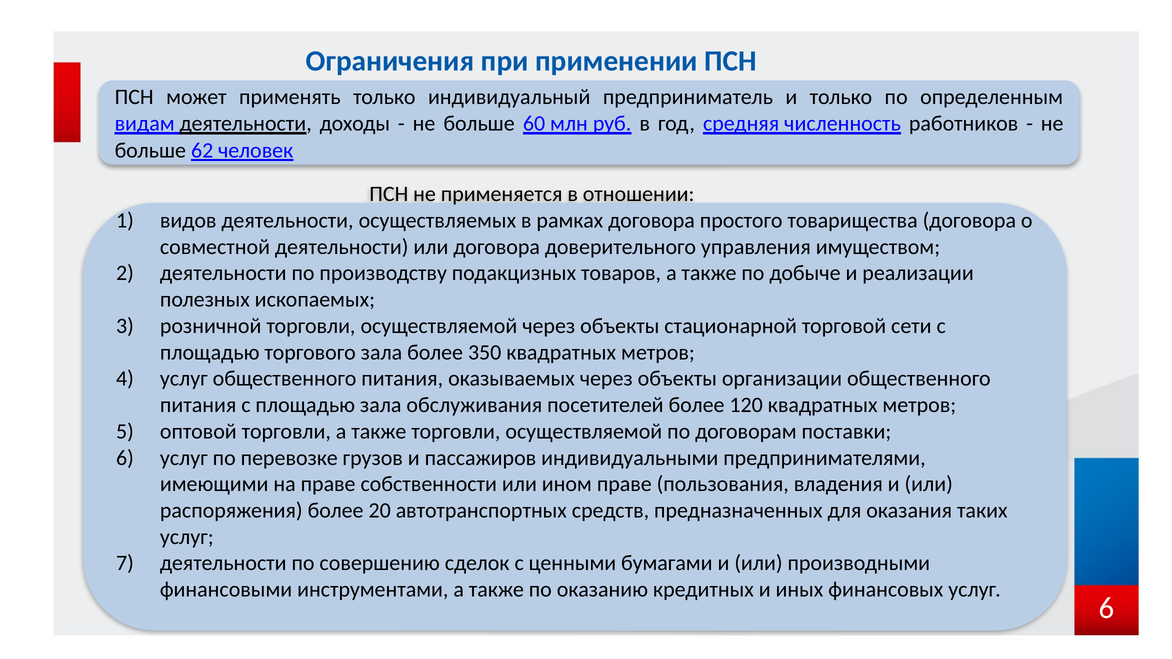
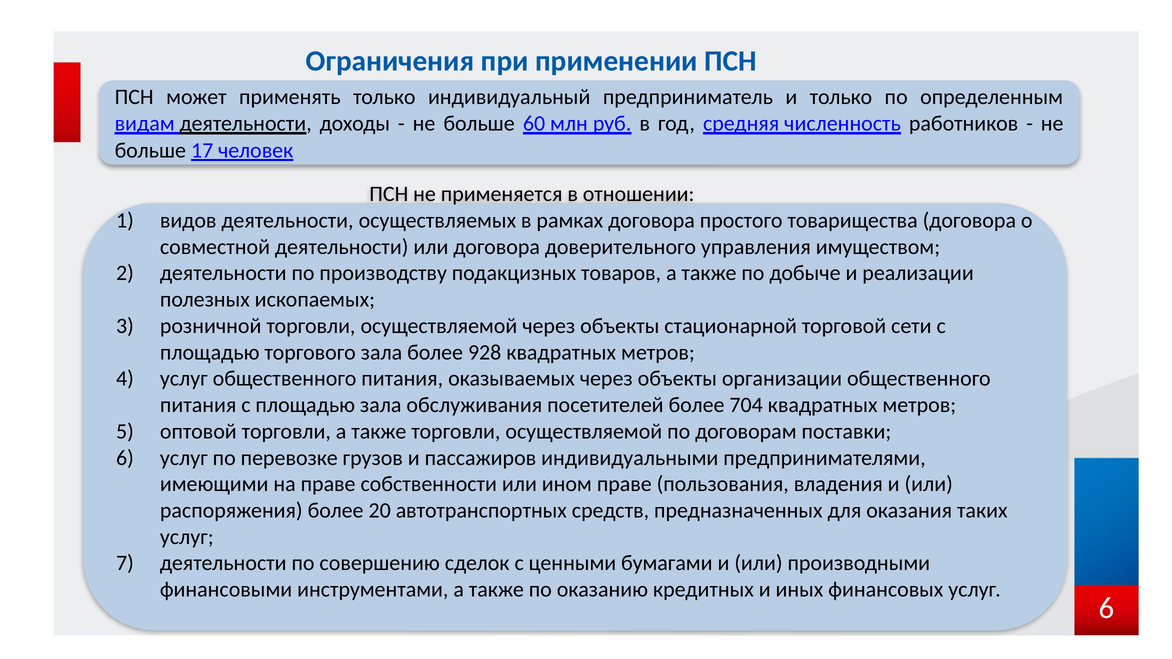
62: 62 -> 17
350: 350 -> 928
120: 120 -> 704
